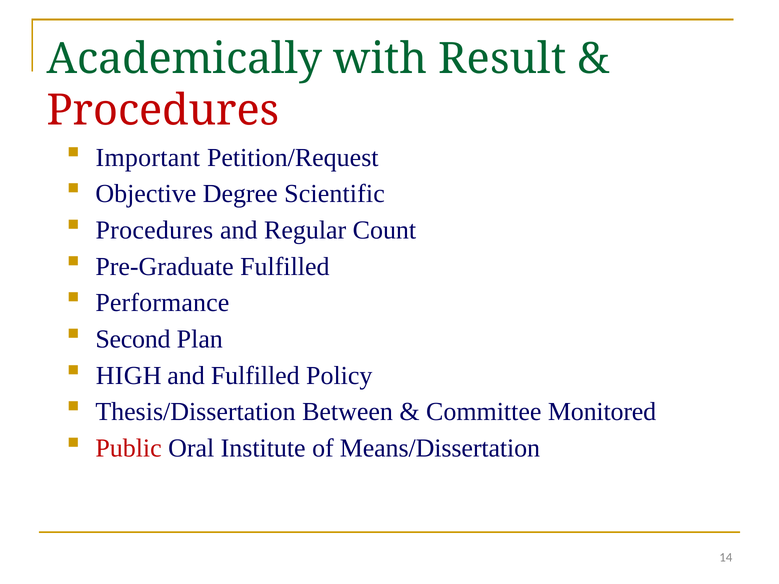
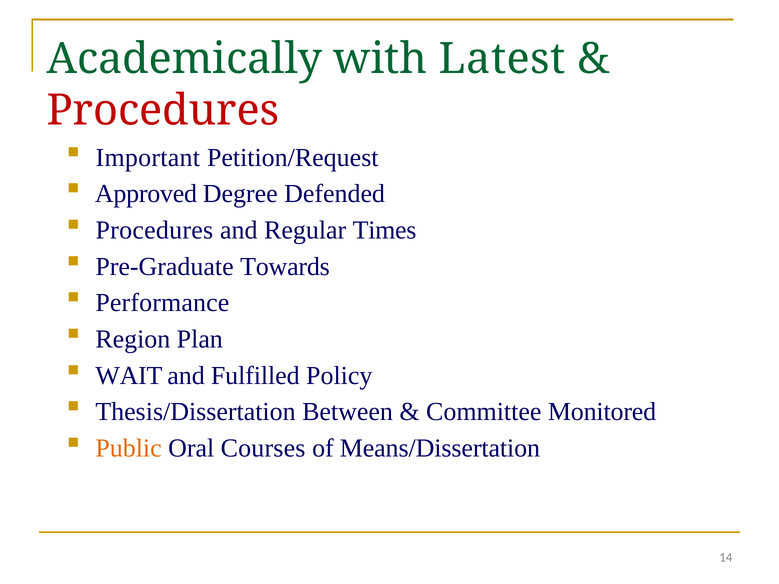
Result: Result -> Latest
Objective: Objective -> Approved
Scientific: Scientific -> Defended
Count: Count -> Times
Pre-Graduate Fulfilled: Fulfilled -> Towards
Second: Second -> Region
HIGH: HIGH -> WAIT
Public colour: red -> orange
Institute: Institute -> Courses
